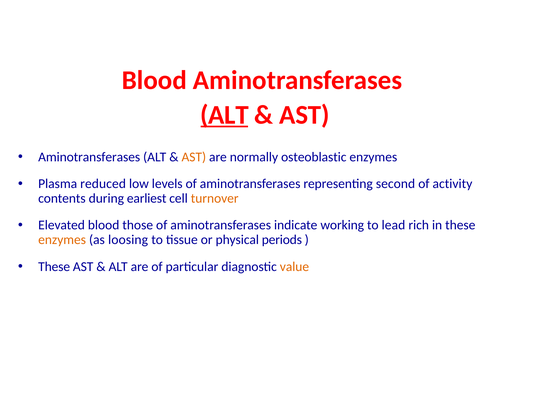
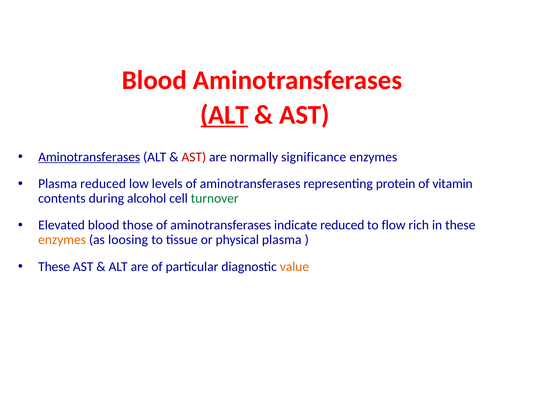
Aminotransferases at (89, 157) underline: none -> present
AST at (194, 157) colour: orange -> red
osteoblastic: osteoblastic -> significance
second: second -> protein
activity: activity -> vitamin
earliest: earliest -> alcohol
turnover colour: orange -> green
indicate working: working -> reduced
lead: lead -> flow
physical periods: periods -> plasma
